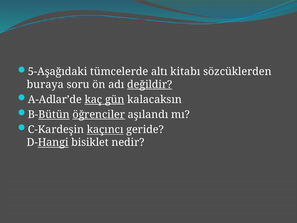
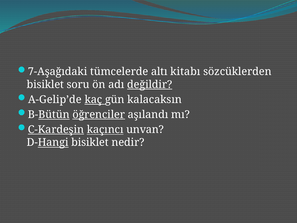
5-Aşağıdaki: 5-Aşağıdaki -> 7-Aşağıdaki
buraya at (45, 84): buraya -> bisiklet
A-Adlar’de: A-Adlar’de -> A-Gelip’de
gün underline: present -> none
C-Kardeşin underline: none -> present
geride: geride -> unvan
